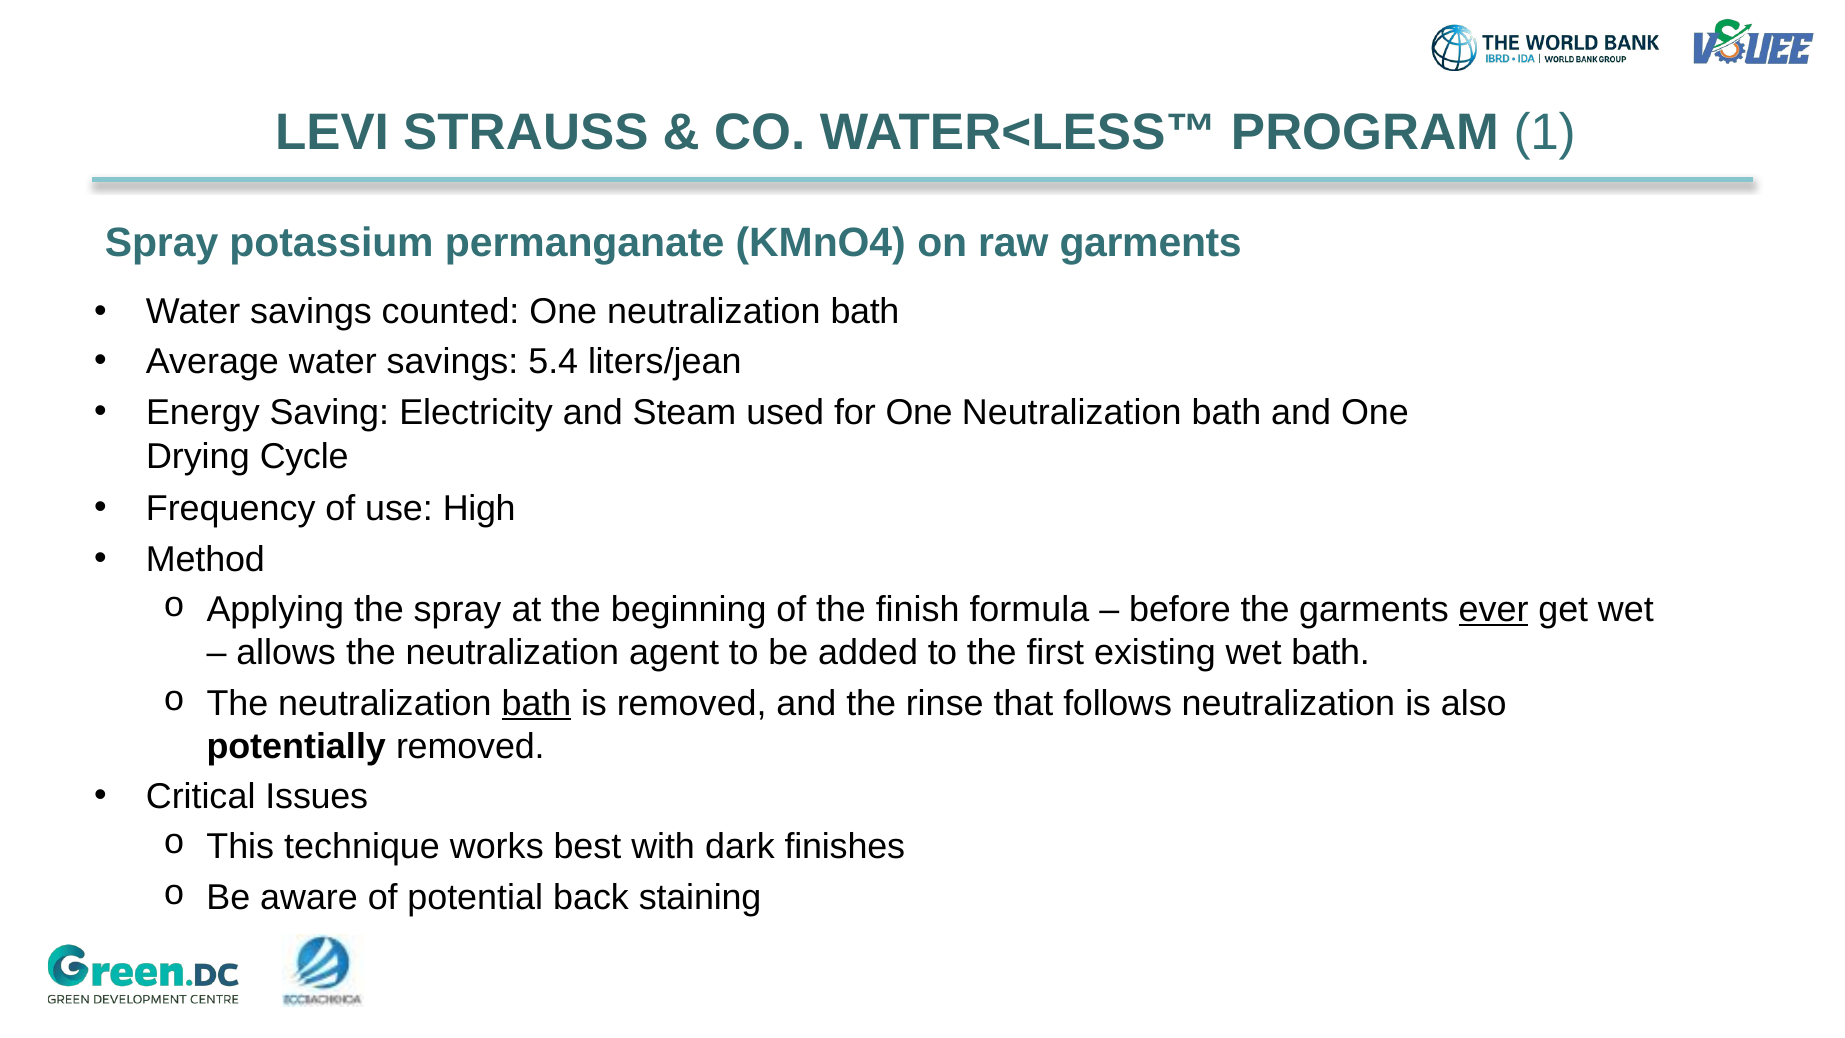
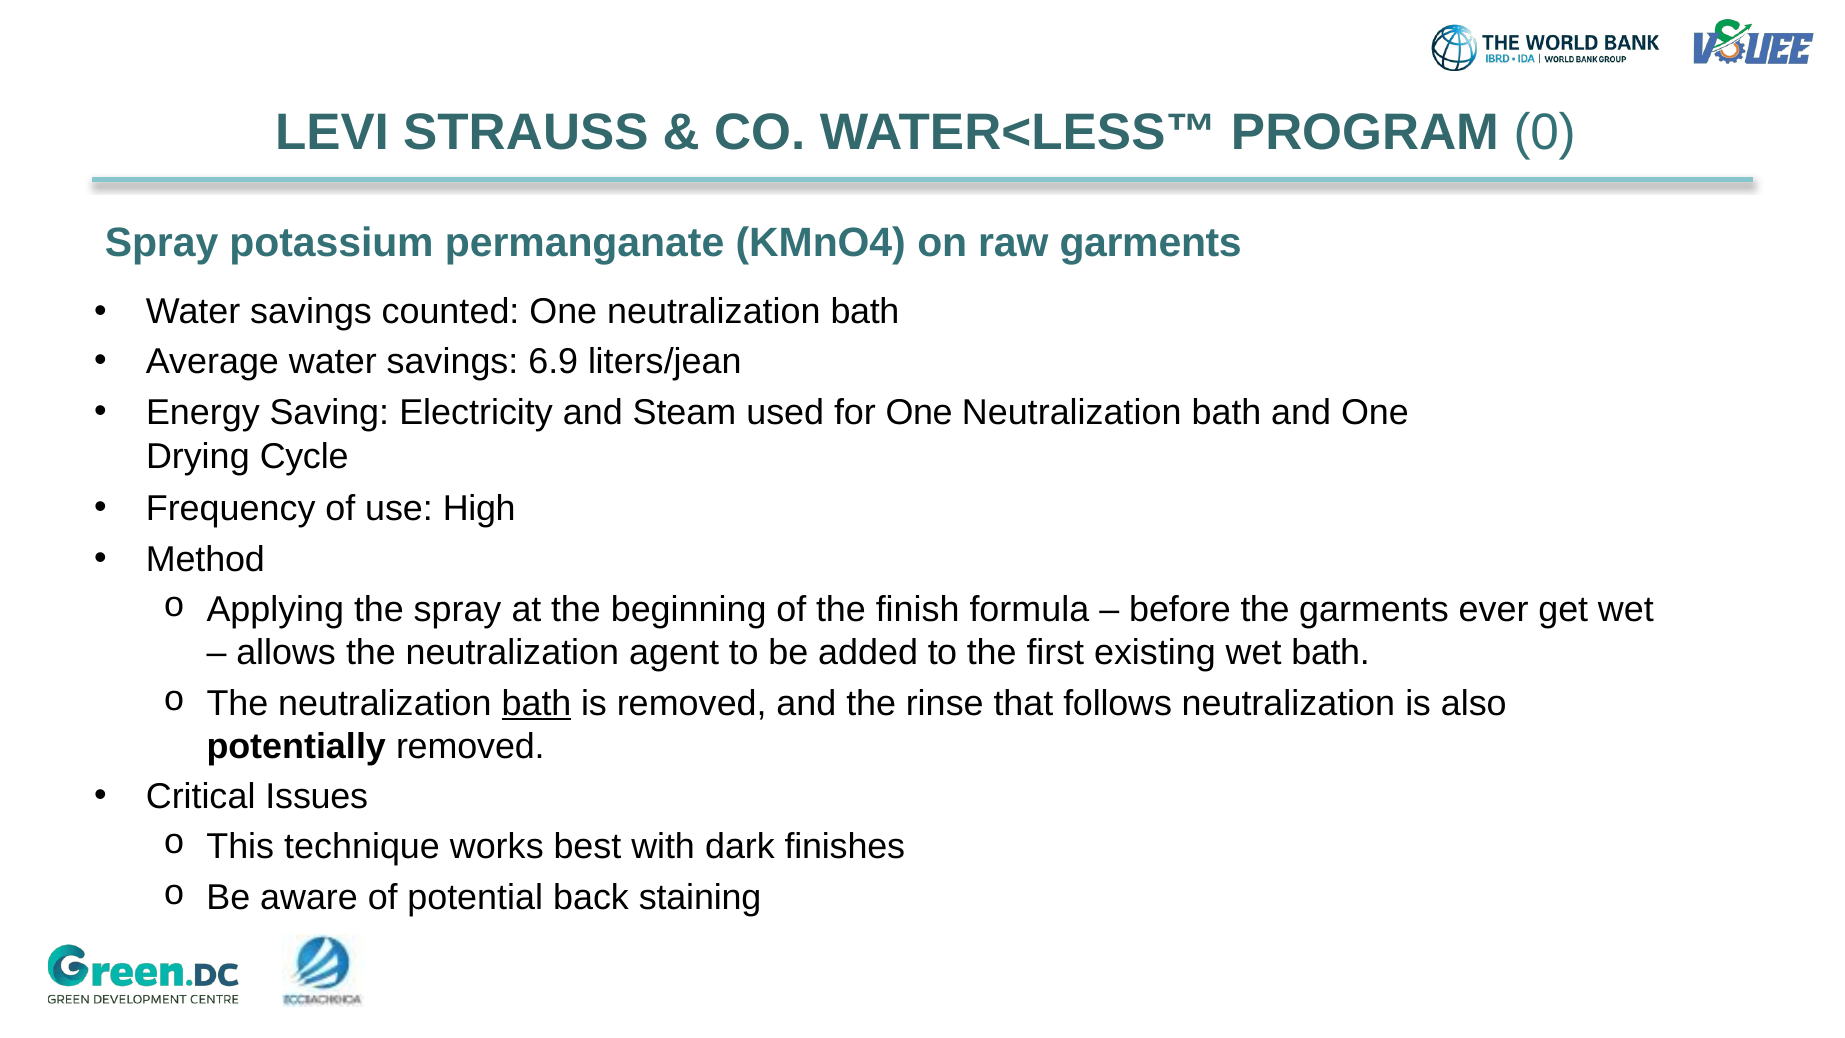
1: 1 -> 0
5.4: 5.4 -> 6.9
ever underline: present -> none
